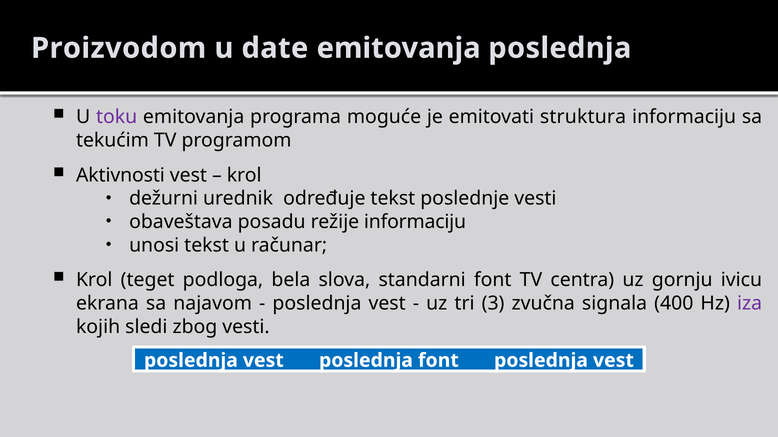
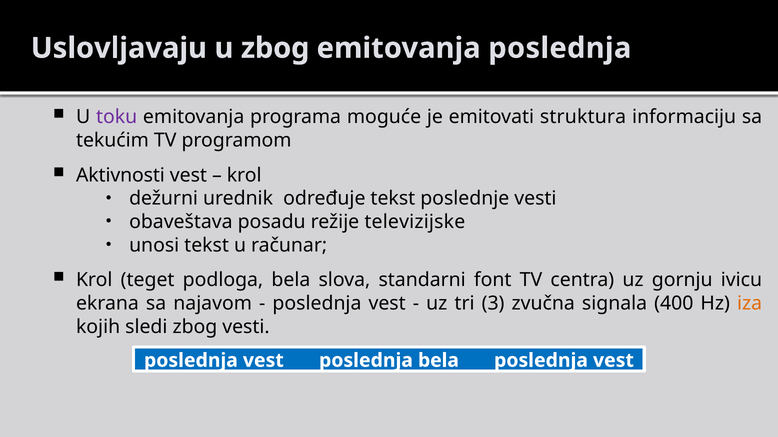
Proizvodom: Proizvodom -> Uslovljavaju
u date: date -> zbog
režije informaciju: informaciju -> televizijske
iza colour: purple -> orange
poslednja font: font -> bela
